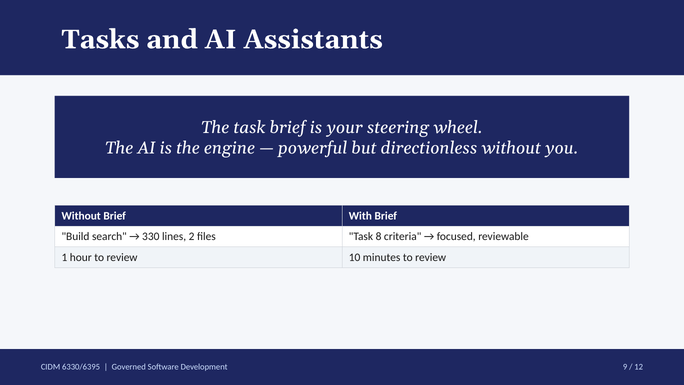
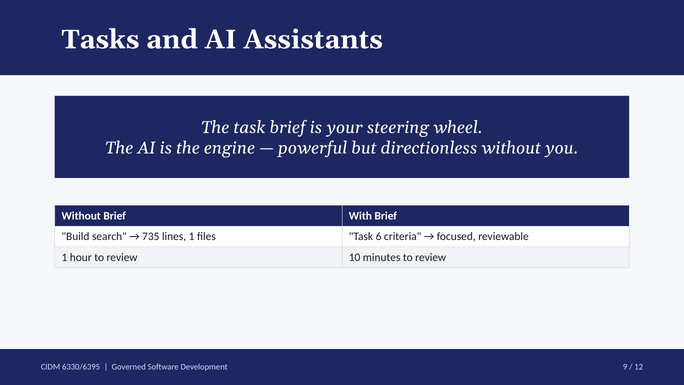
330: 330 -> 735
lines 2: 2 -> 1
8: 8 -> 6
